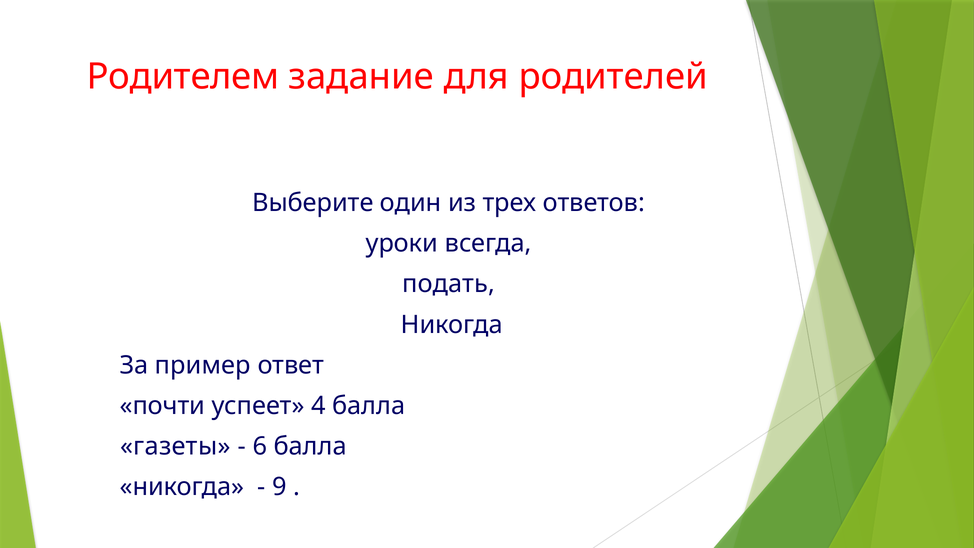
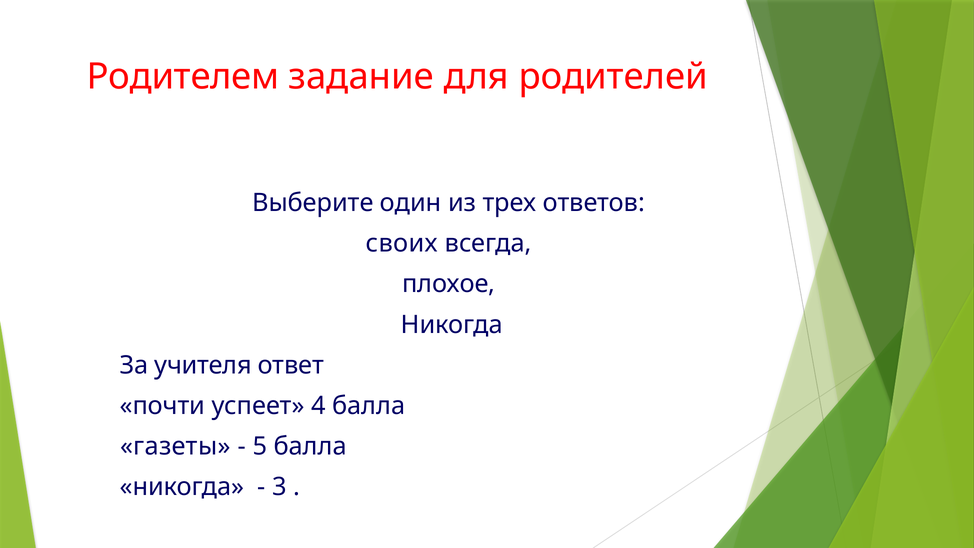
уроки: уроки -> своих
подать: подать -> плохое
пример: пример -> учителя
6: 6 -> 5
9: 9 -> 3
